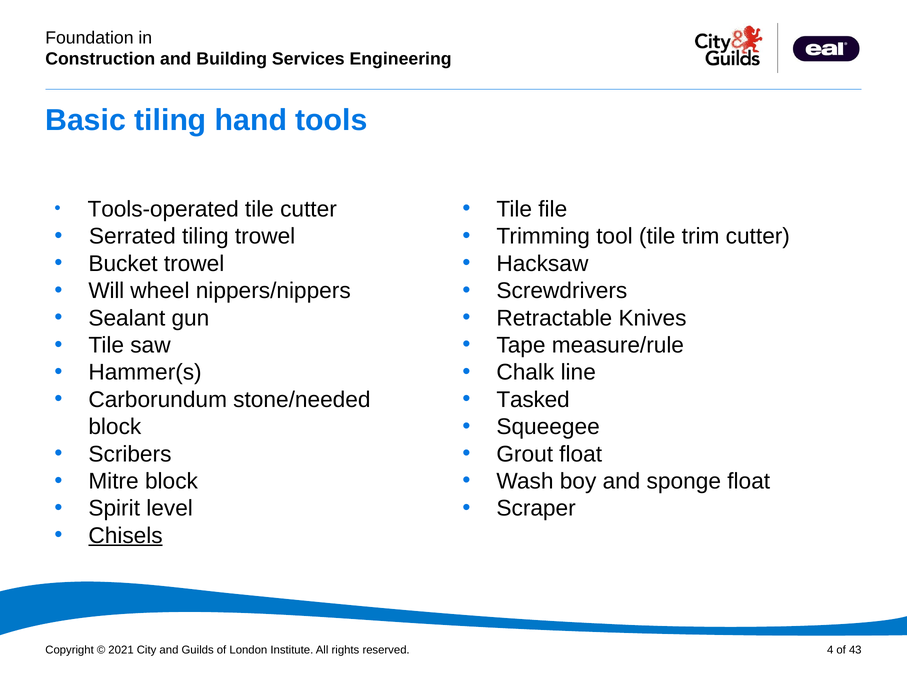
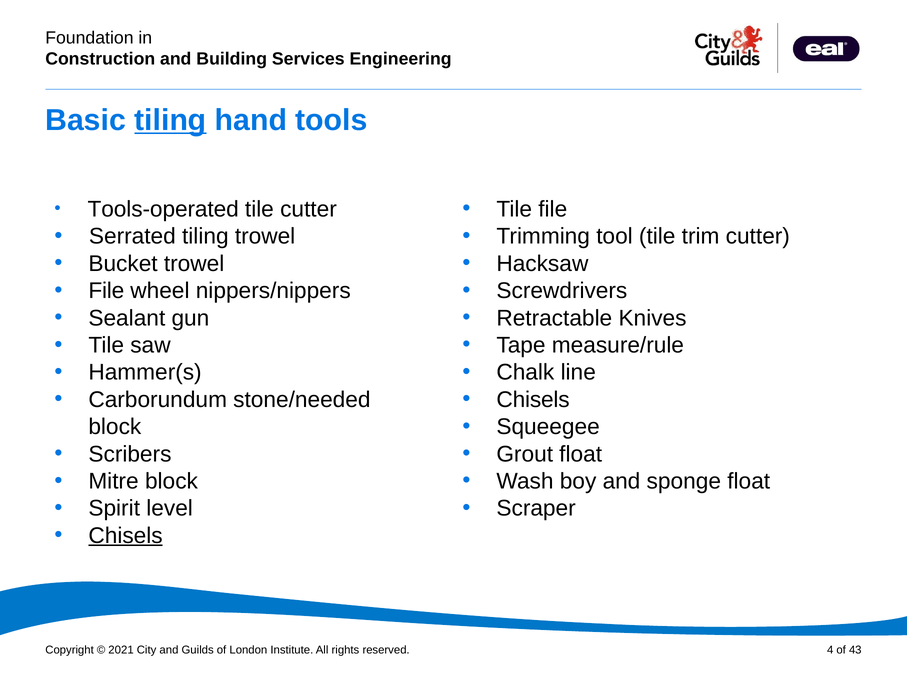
tiling at (170, 120) underline: none -> present
Will at (106, 291): Will -> File
Tasked at (533, 400): Tasked -> Chisels
